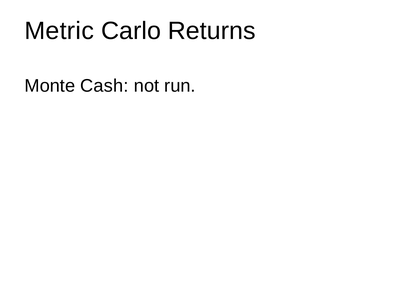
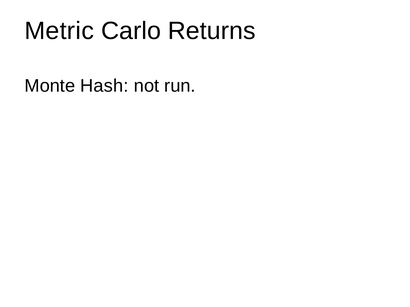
Cash: Cash -> Hash
